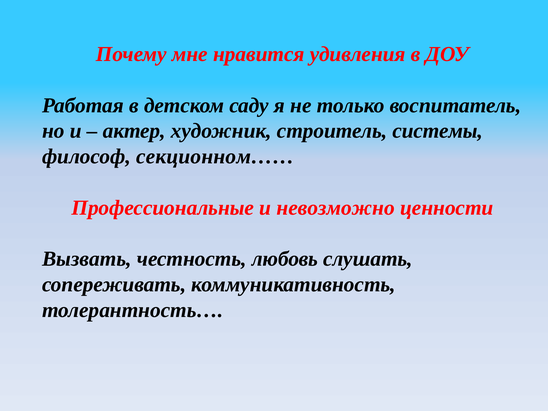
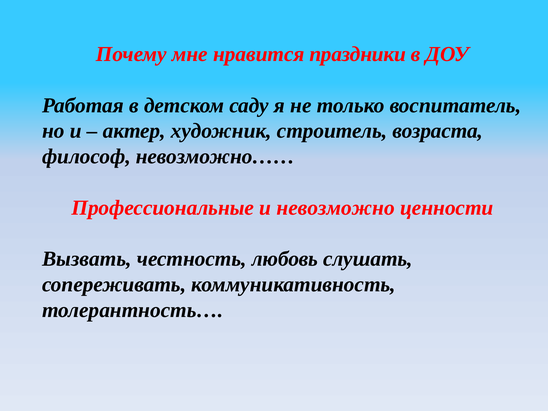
удивления: удивления -> праздники
системы: системы -> возраста
секционном……: секционном…… -> невозможно……
